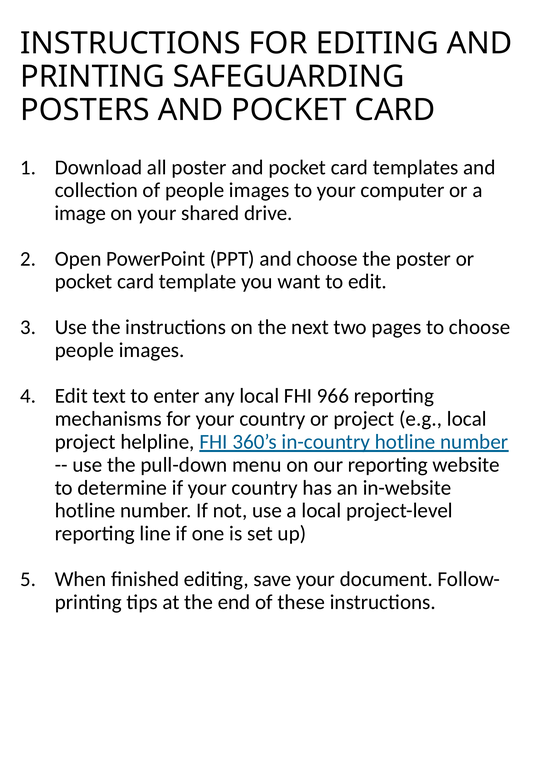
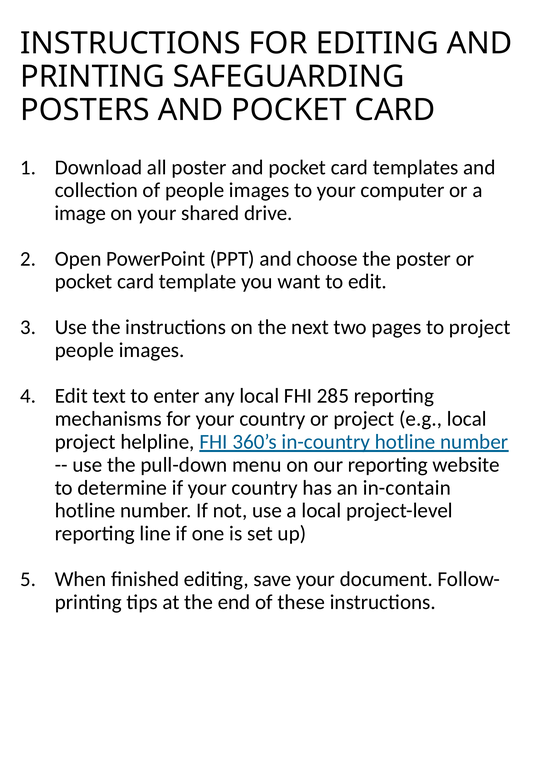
to choose: choose -> project
966: 966 -> 285
in-website: in-website -> in-contain
